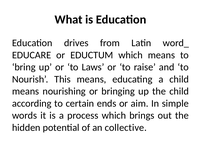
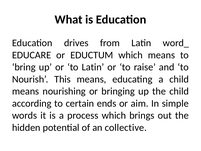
to Laws: Laws -> Latin
